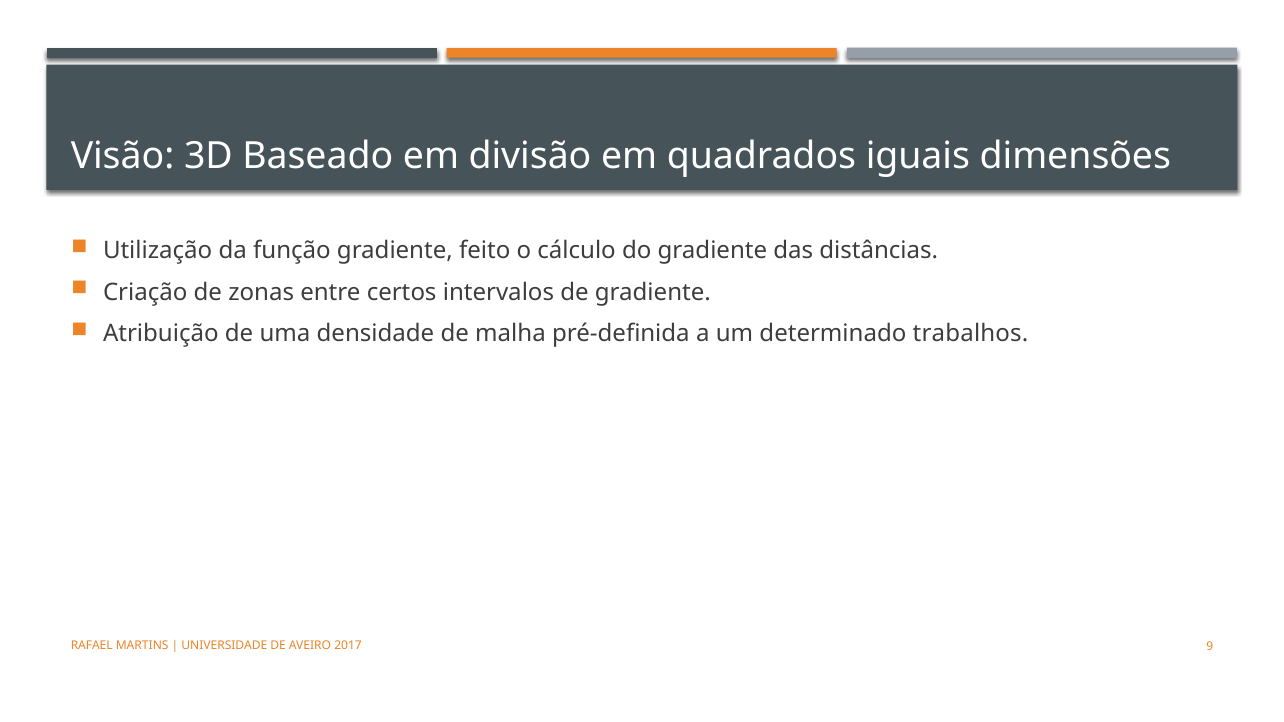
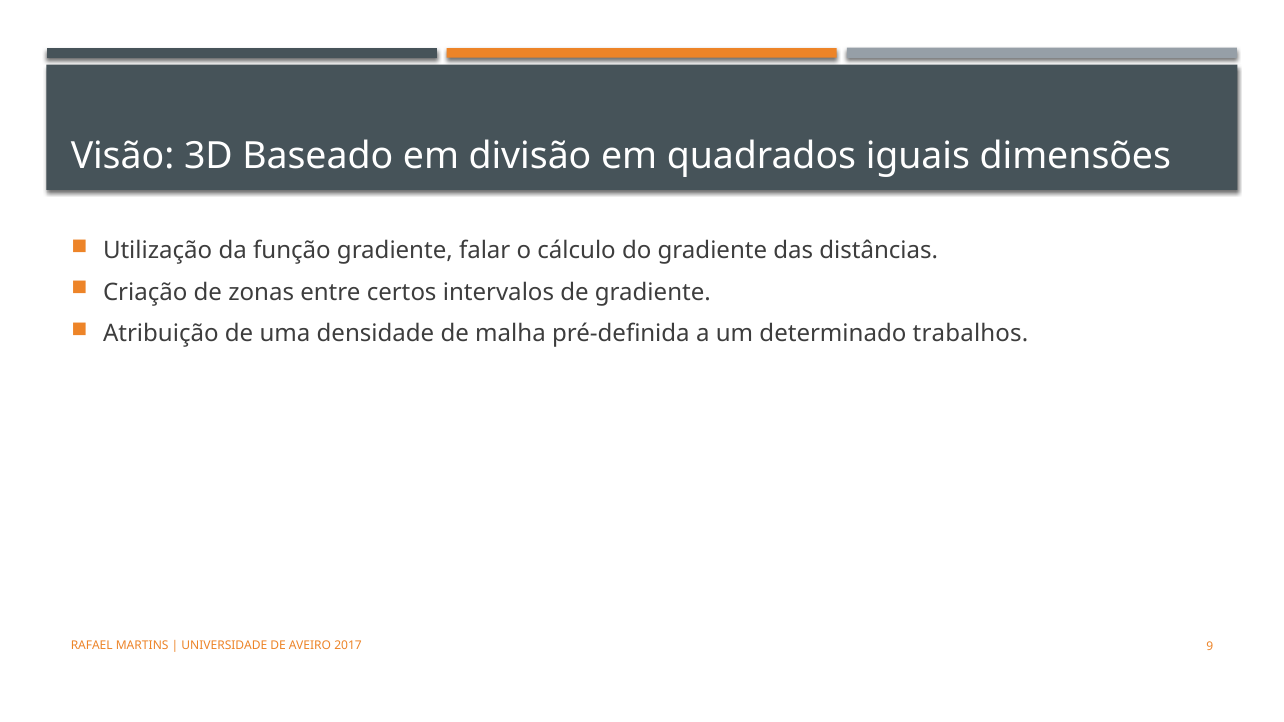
feito: feito -> falar
